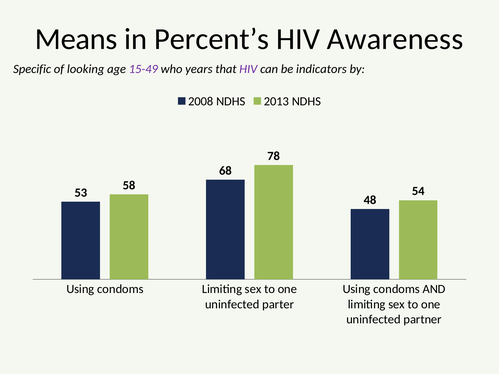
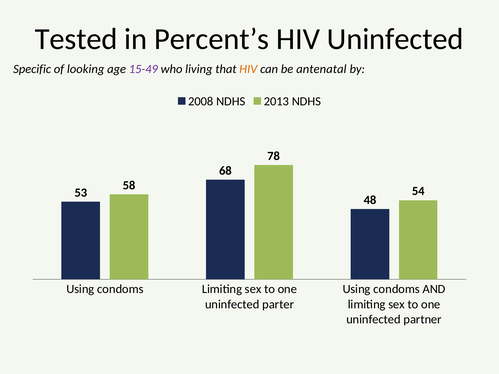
Means: Means -> Tested
HIV Awareness: Awareness -> Uninfected
years: years -> living
HIV at (248, 69) colour: purple -> orange
indicators: indicators -> antenatal
